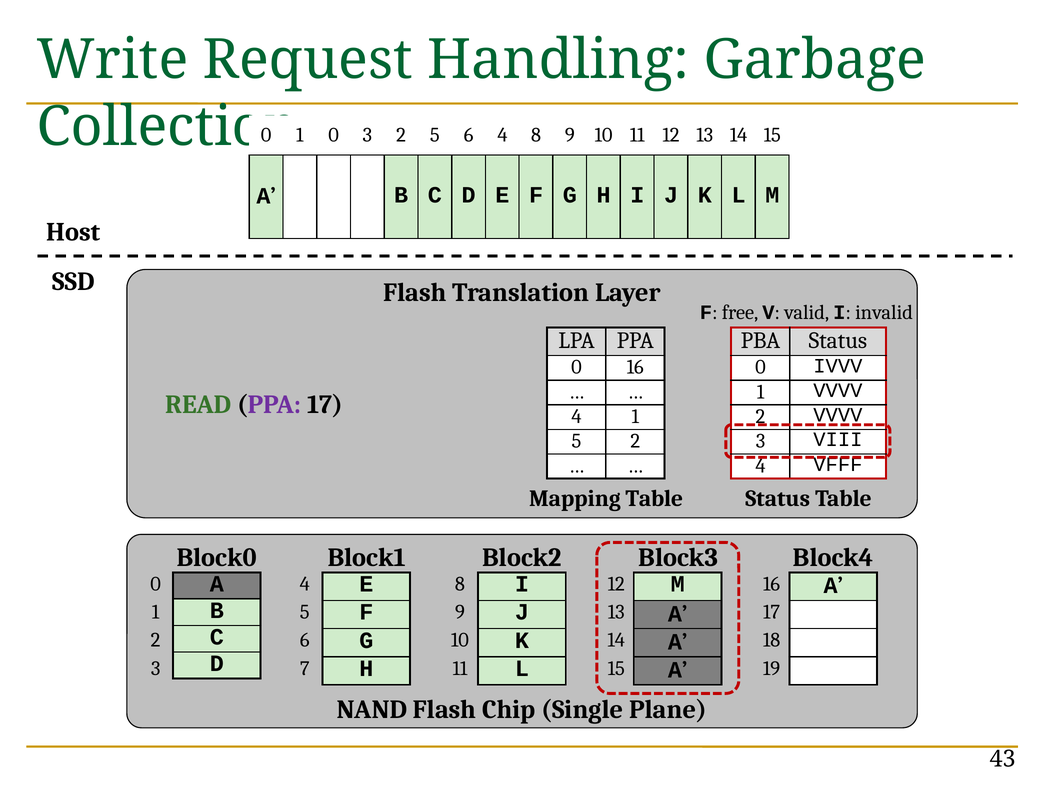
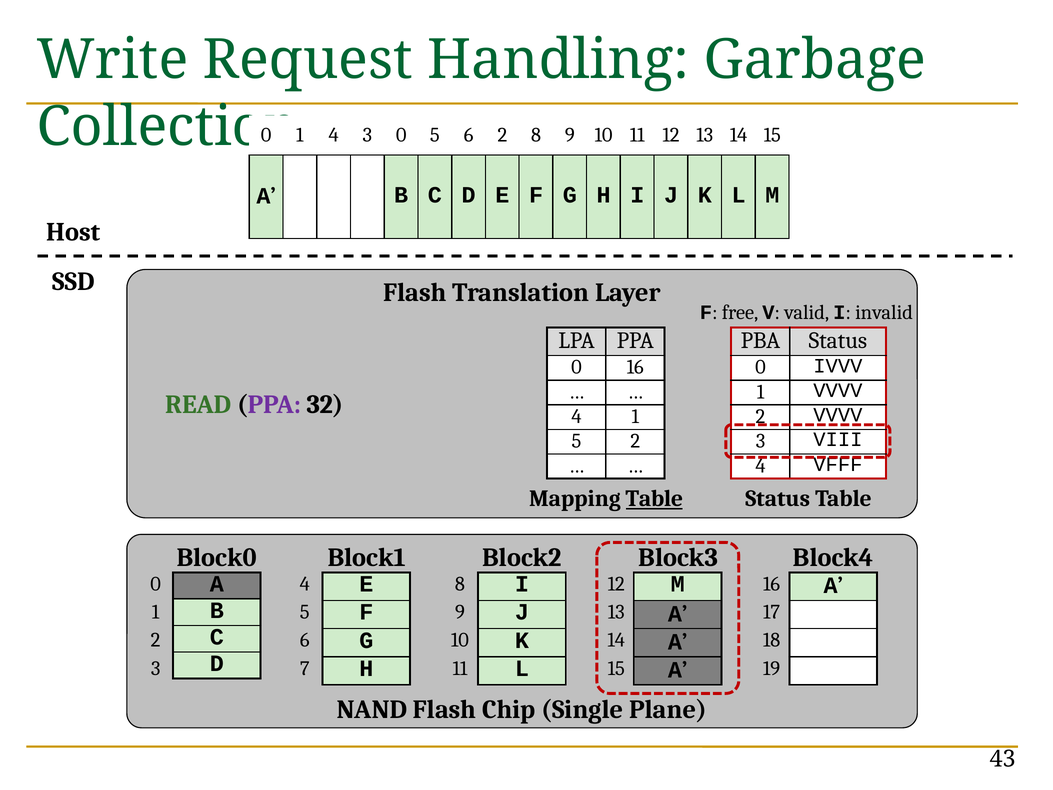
0 at (334, 135): 0 -> 4
3 2: 2 -> 0
6 4: 4 -> 2
PPA 17: 17 -> 32
Table at (654, 498) underline: none -> present
